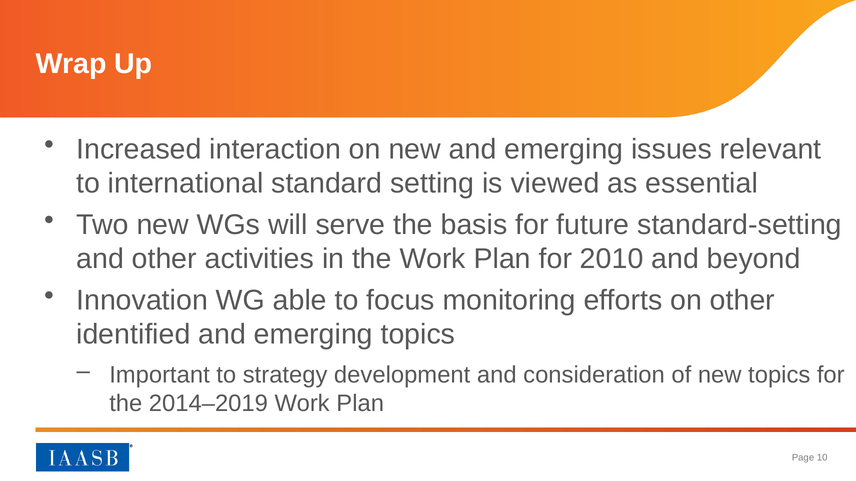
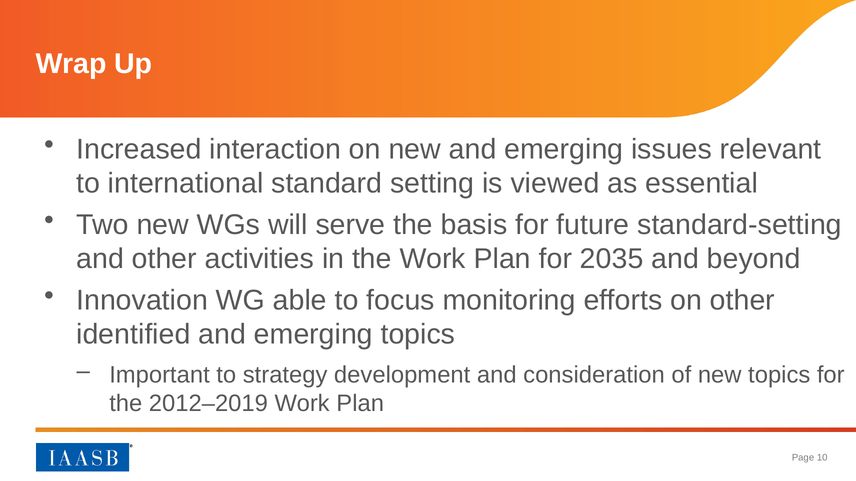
2010: 2010 -> 2035
2014–2019: 2014–2019 -> 2012–2019
